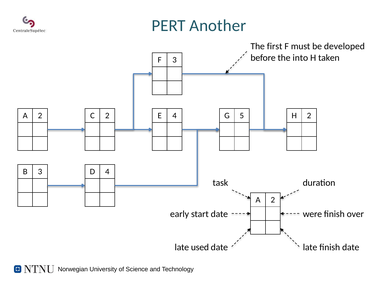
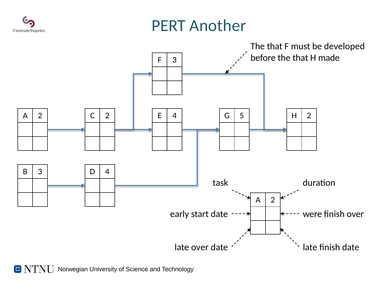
first at (275, 46): first -> that
before the into: into -> that
taken: taken -> made
late used: used -> over
